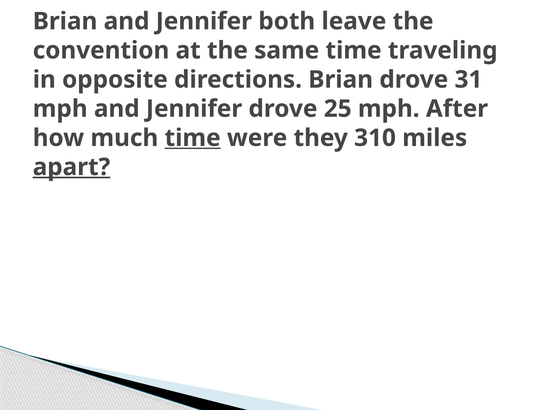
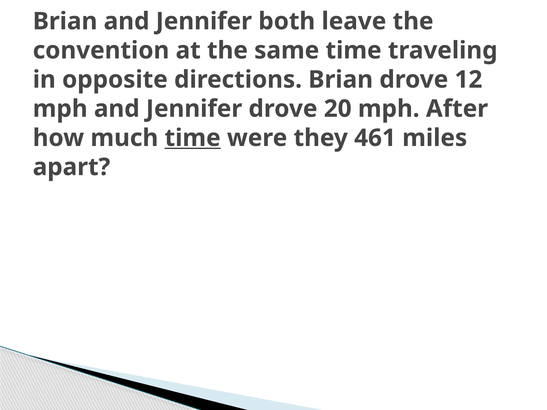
31: 31 -> 12
25: 25 -> 20
310: 310 -> 461
apart underline: present -> none
